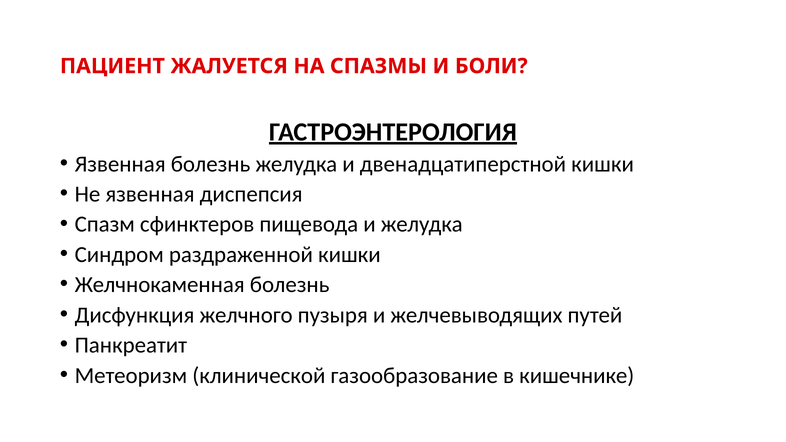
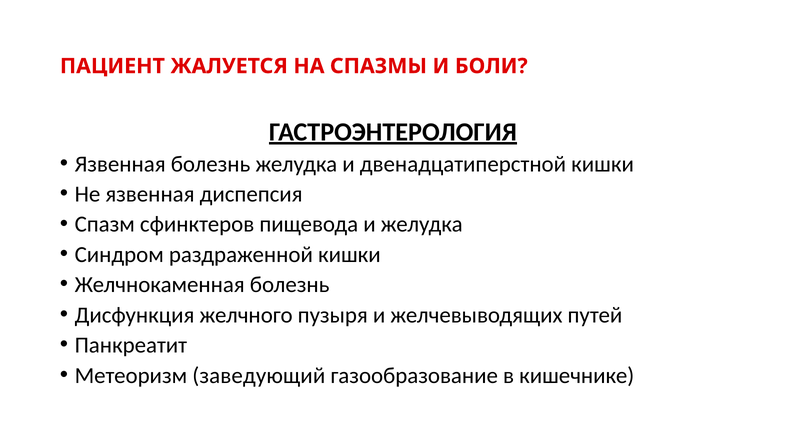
клинической: клинической -> заведующий
